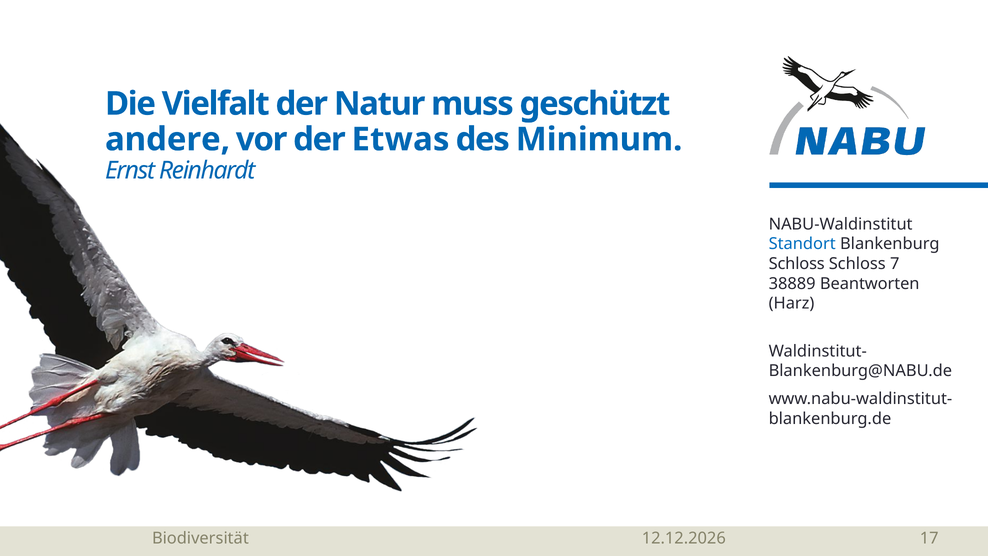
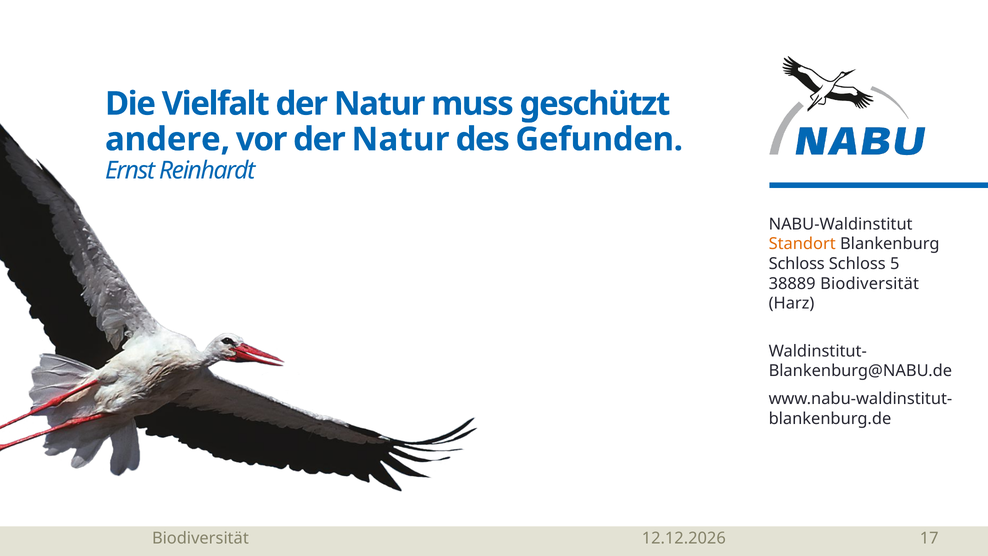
vor der Etwas: Etwas -> Natur
Minimum: Minimum -> Gefunden
Standort colour: blue -> orange
7: 7 -> 5
38889 Beantworten: Beantworten -> Biodiversität
